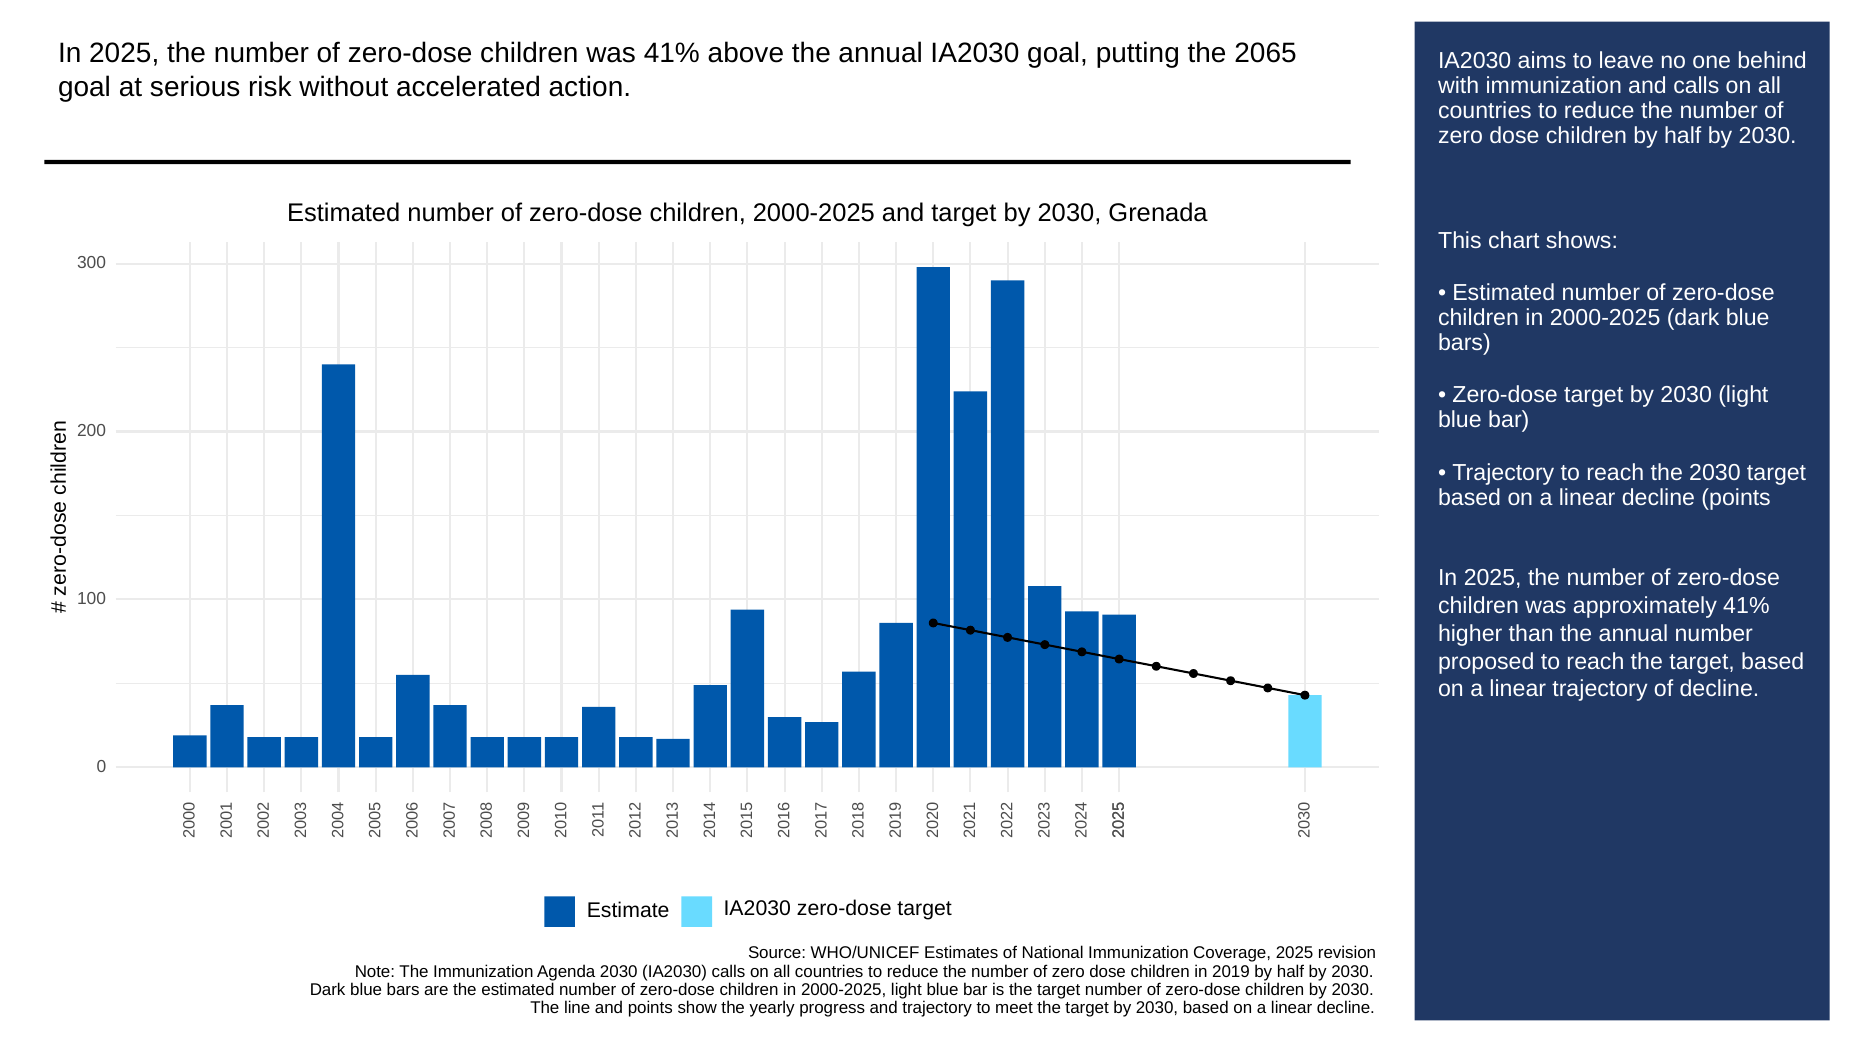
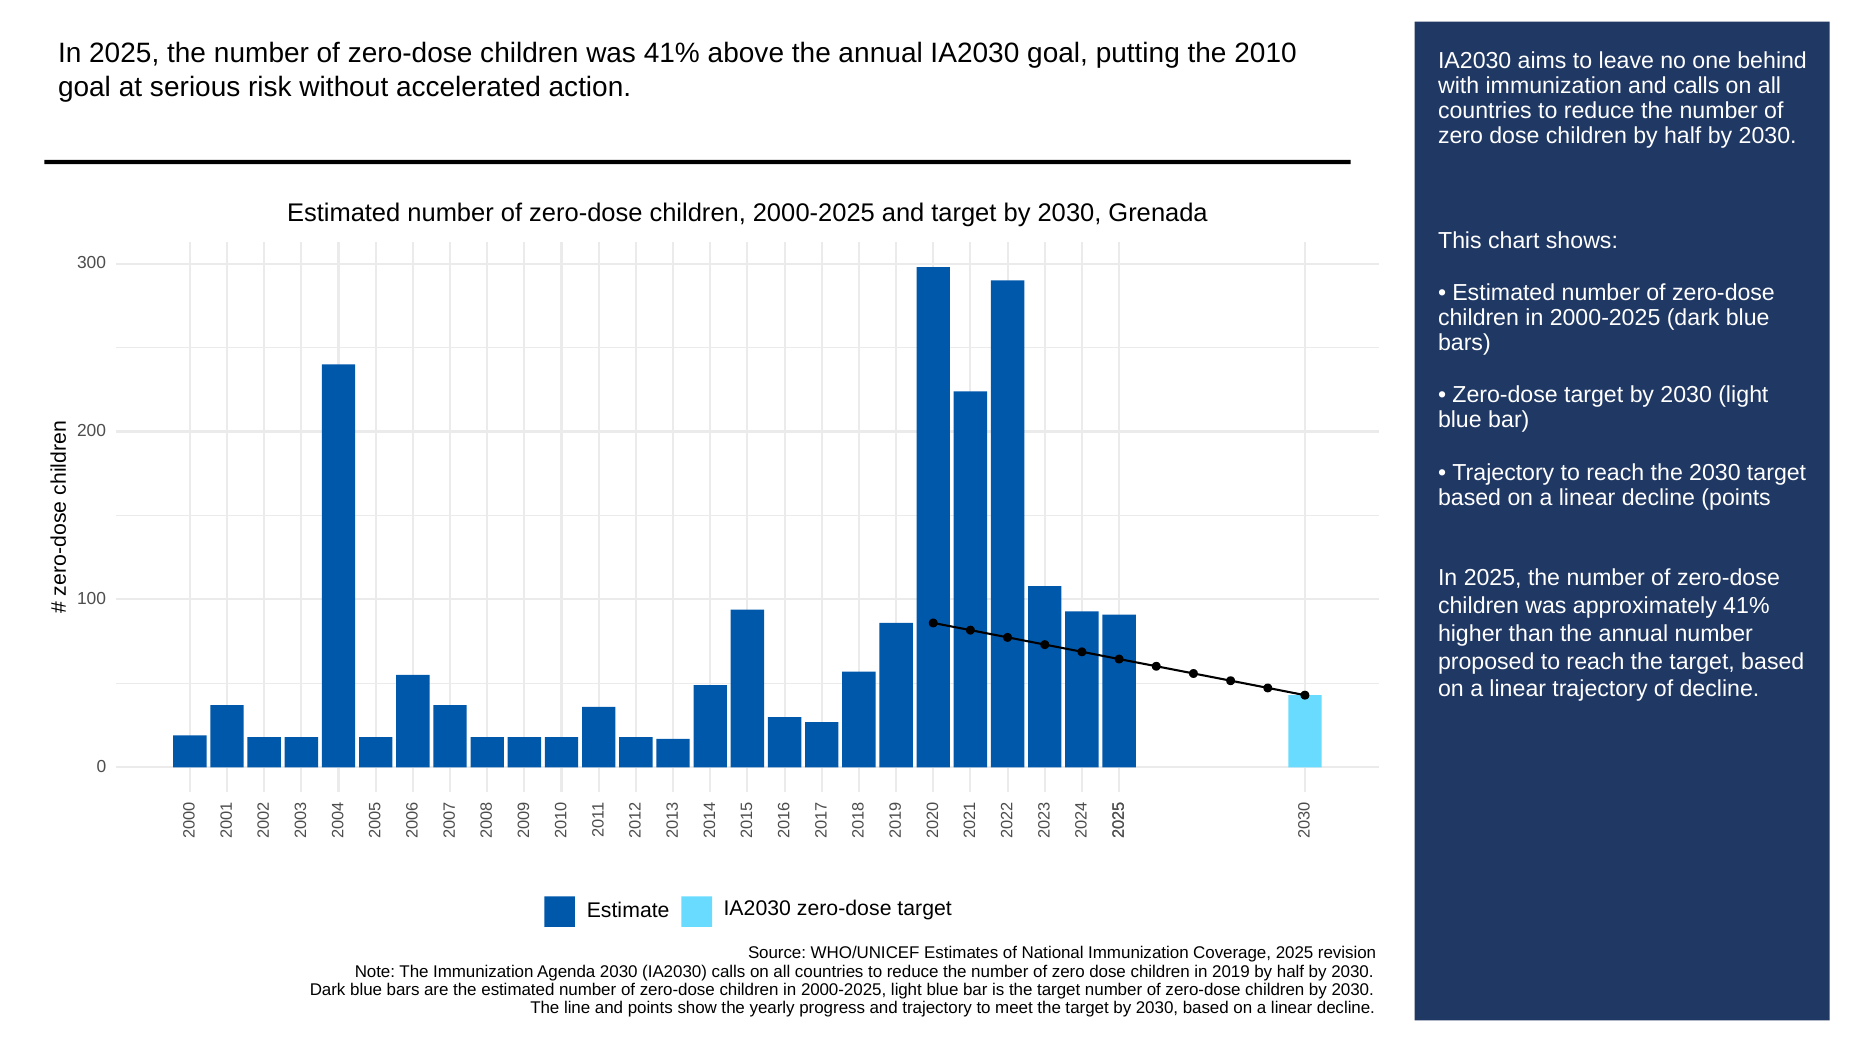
2065: 2065 -> 2010
